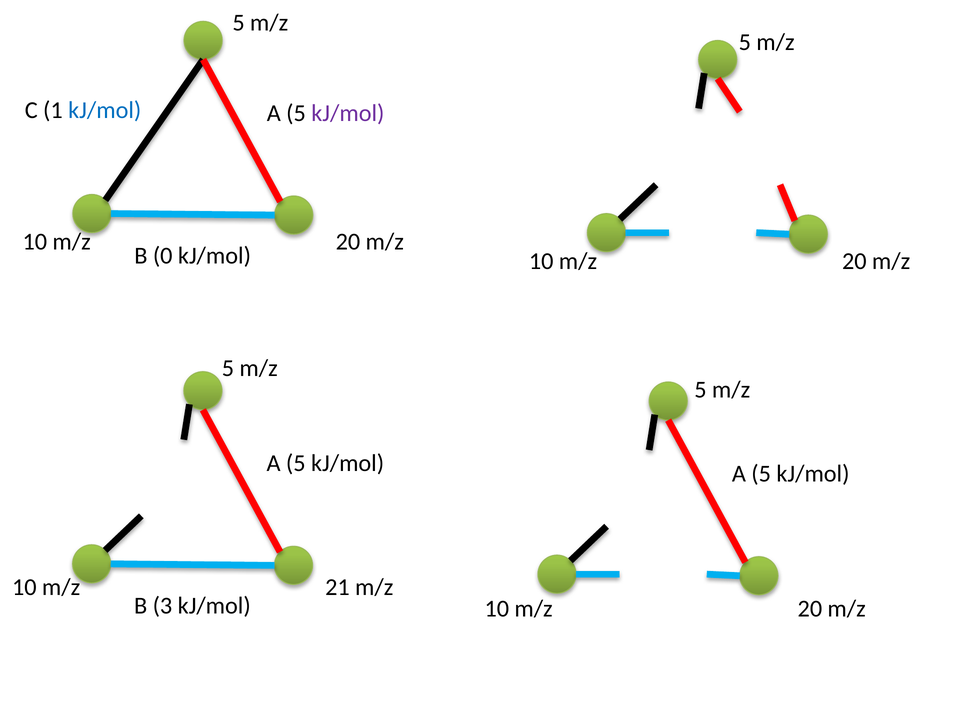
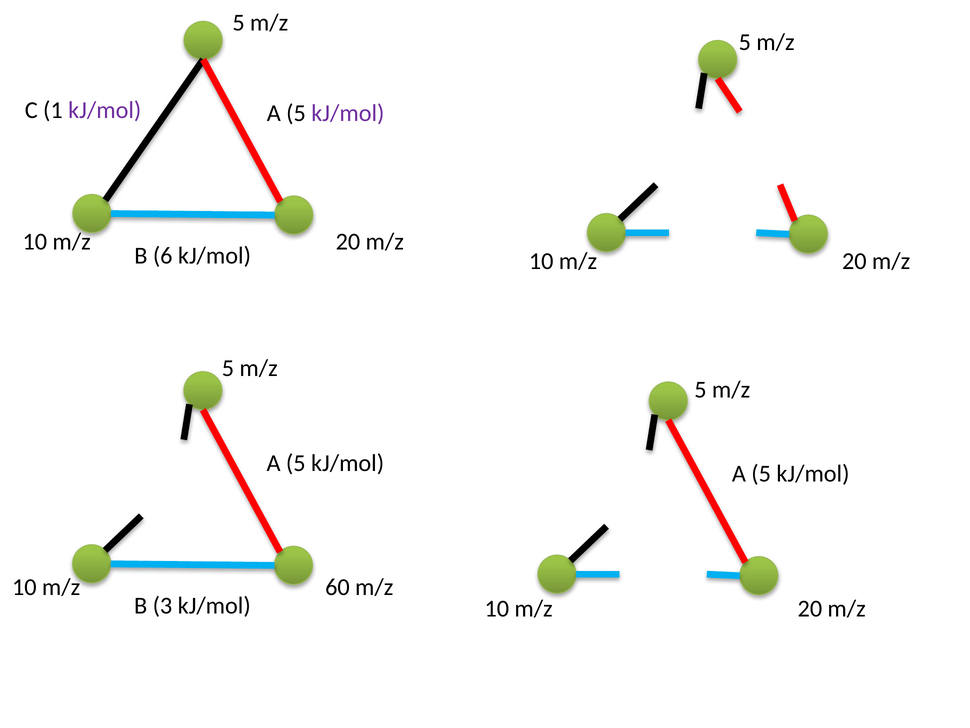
kJ/mol at (105, 110) colour: blue -> purple
0: 0 -> 6
21: 21 -> 60
